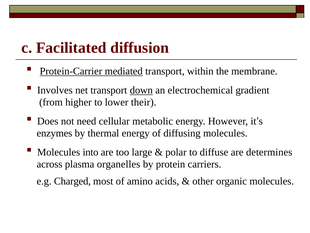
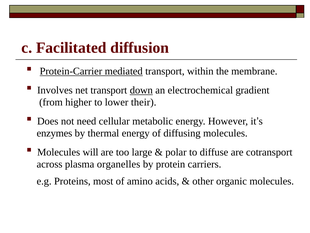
into: into -> will
determines: determines -> cotransport
Charged: Charged -> Proteins
